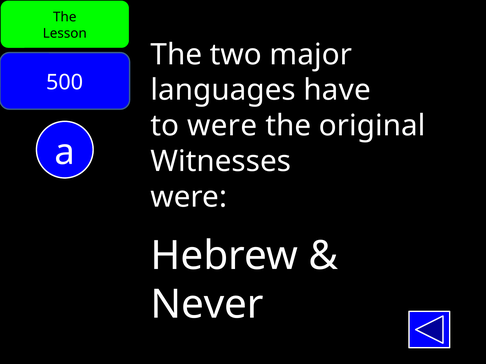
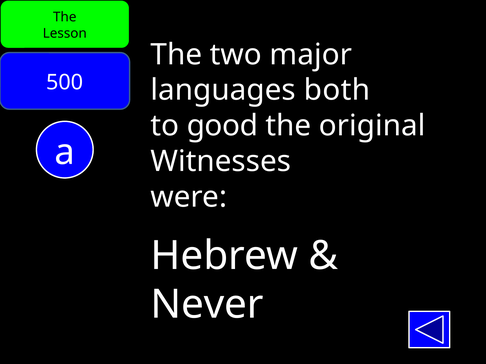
have: have -> both
to were: were -> good
